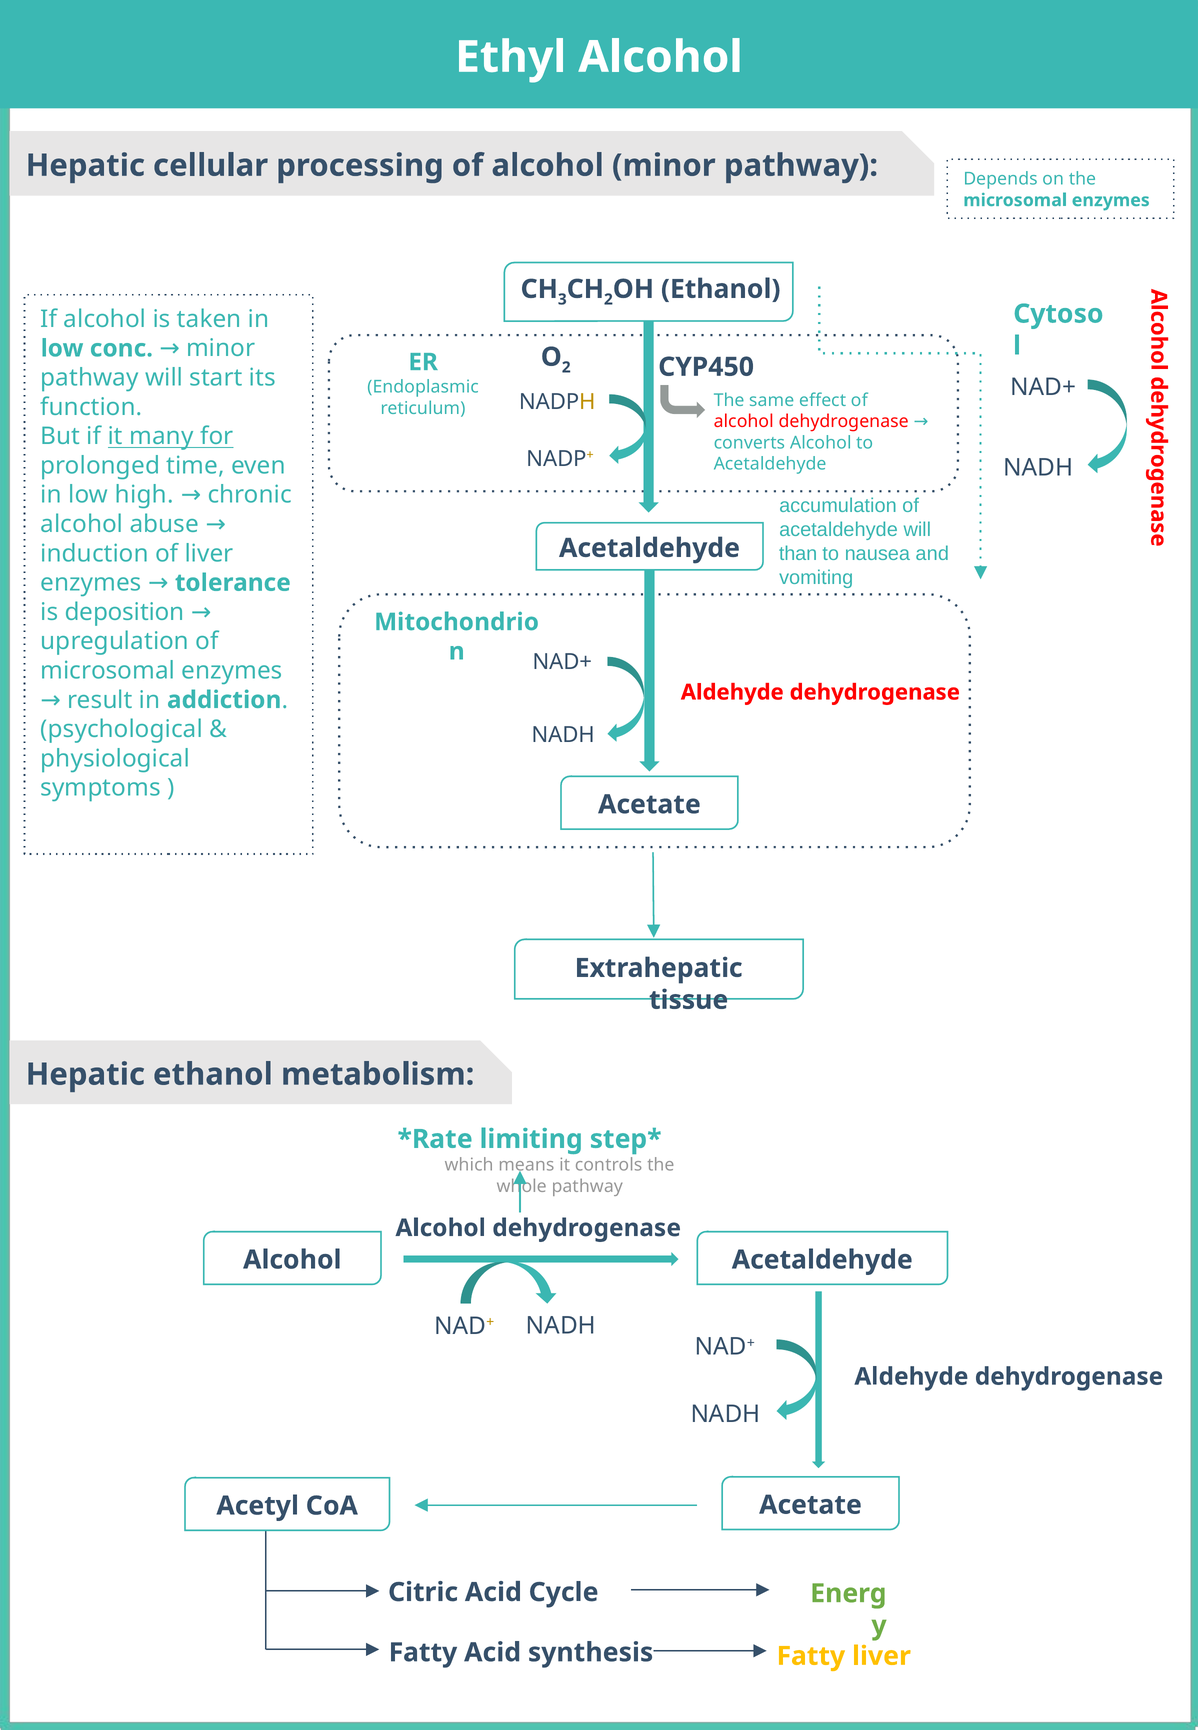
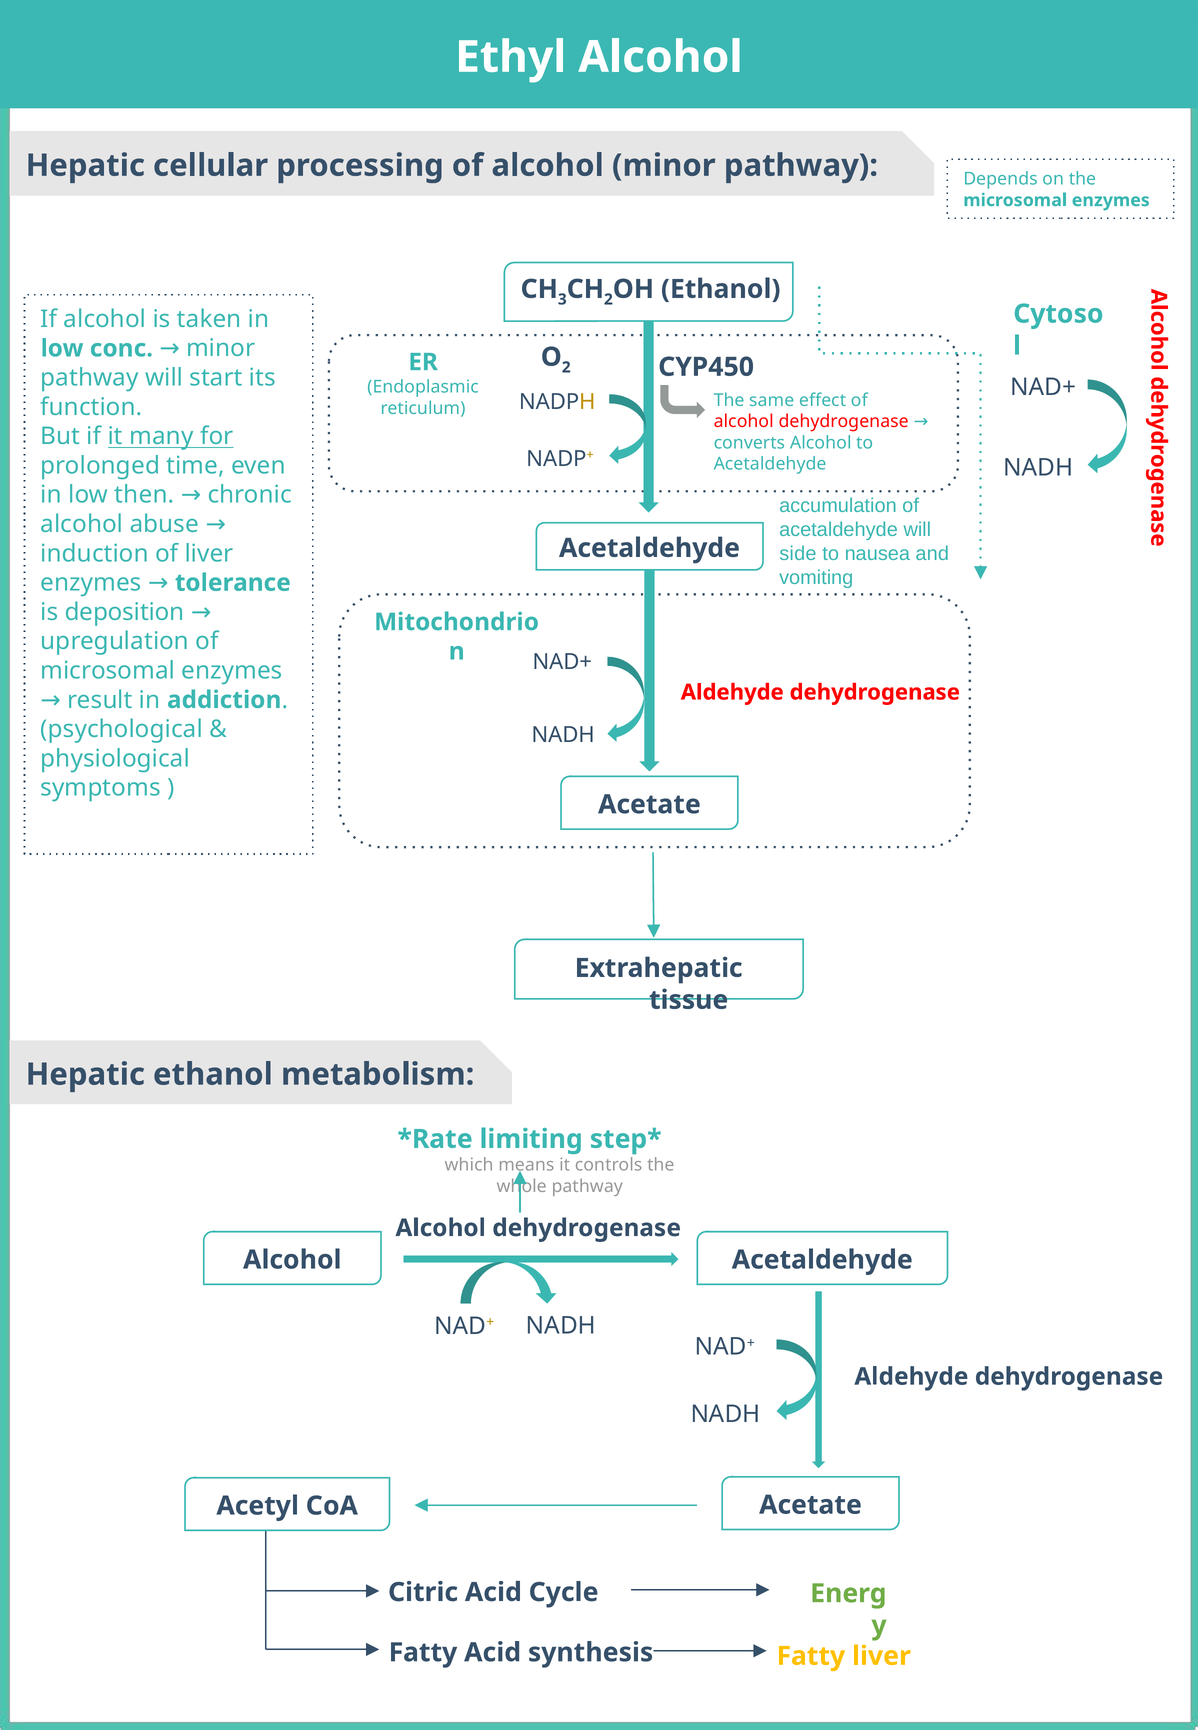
high: high -> then
than: than -> side
